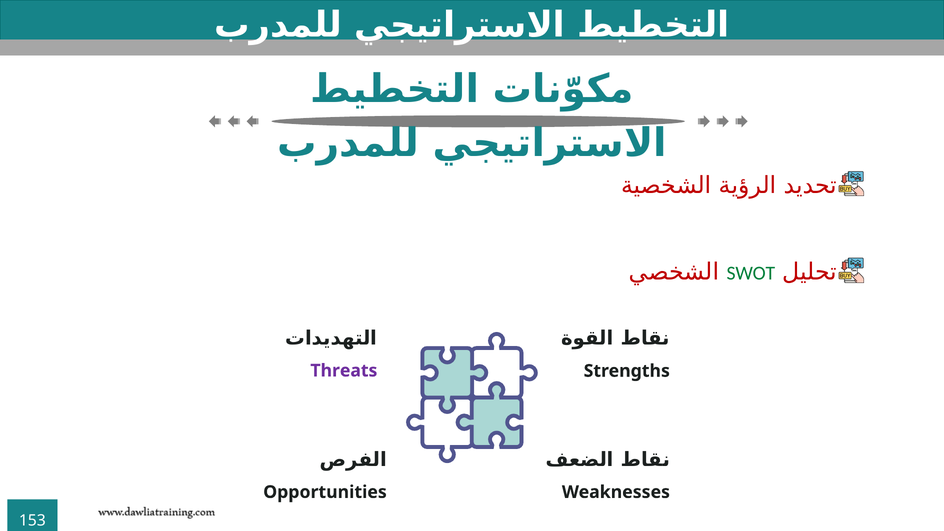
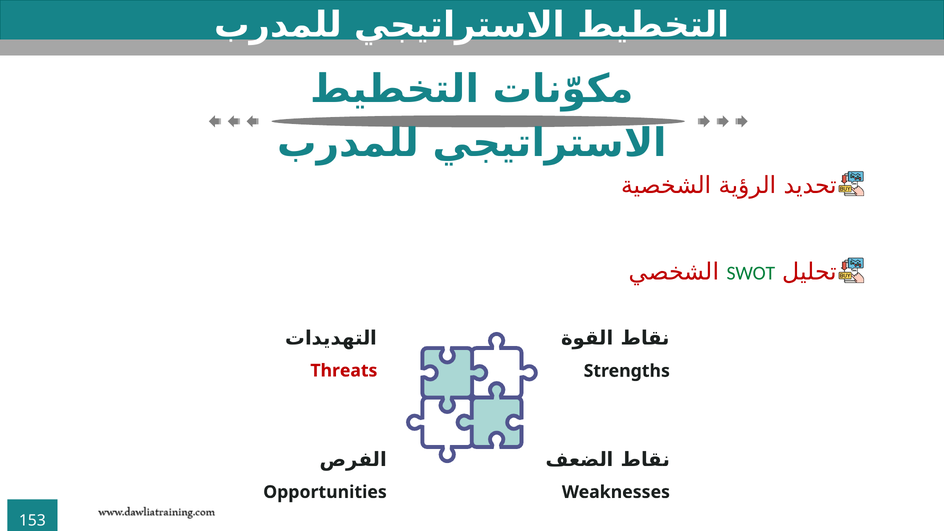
Threats colour: purple -> red
